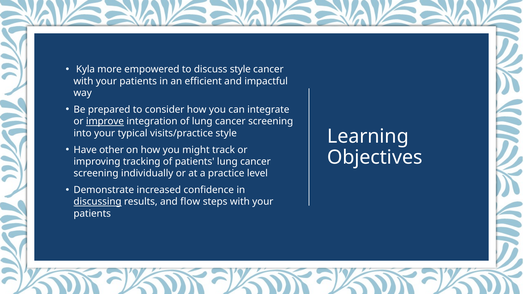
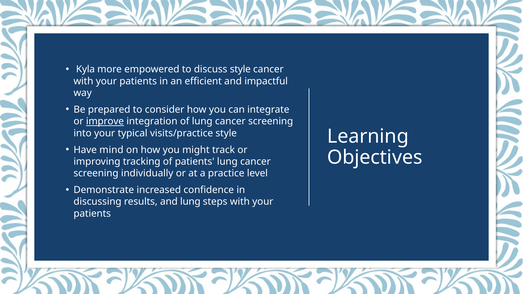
other: other -> mind
discussing underline: present -> none
and flow: flow -> lung
